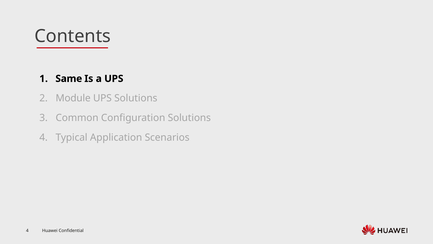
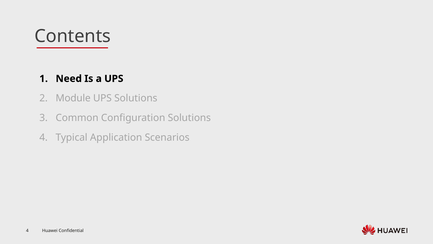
Same: Same -> Need
